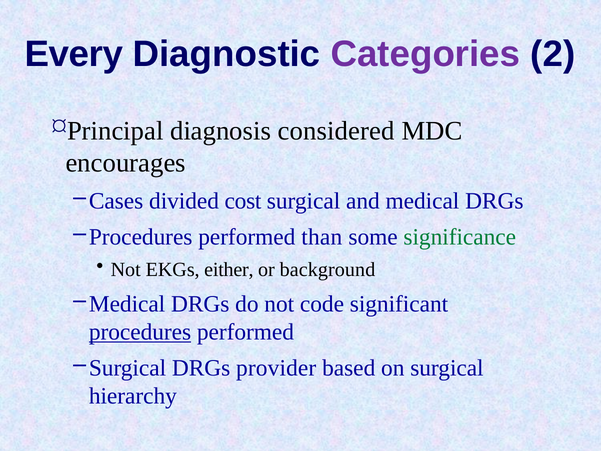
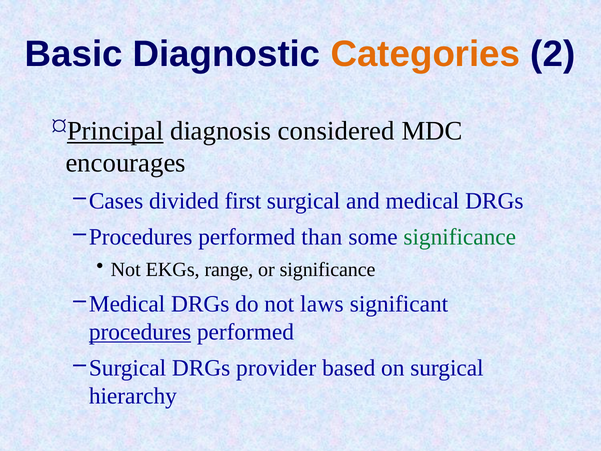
Every: Every -> Basic
Categories colour: purple -> orange
Principal underline: none -> present
cost: cost -> first
either: either -> range
or background: background -> significance
code: code -> laws
